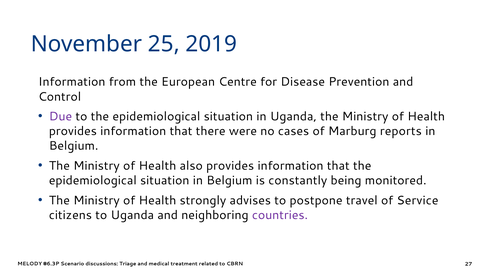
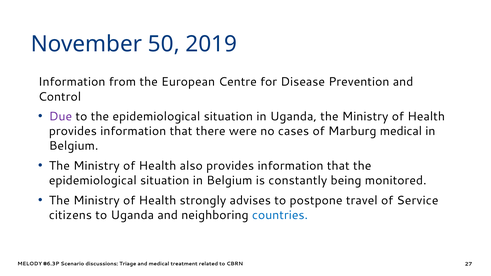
25: 25 -> 50
Marburg reports: reports -> medical
countries colour: purple -> blue
